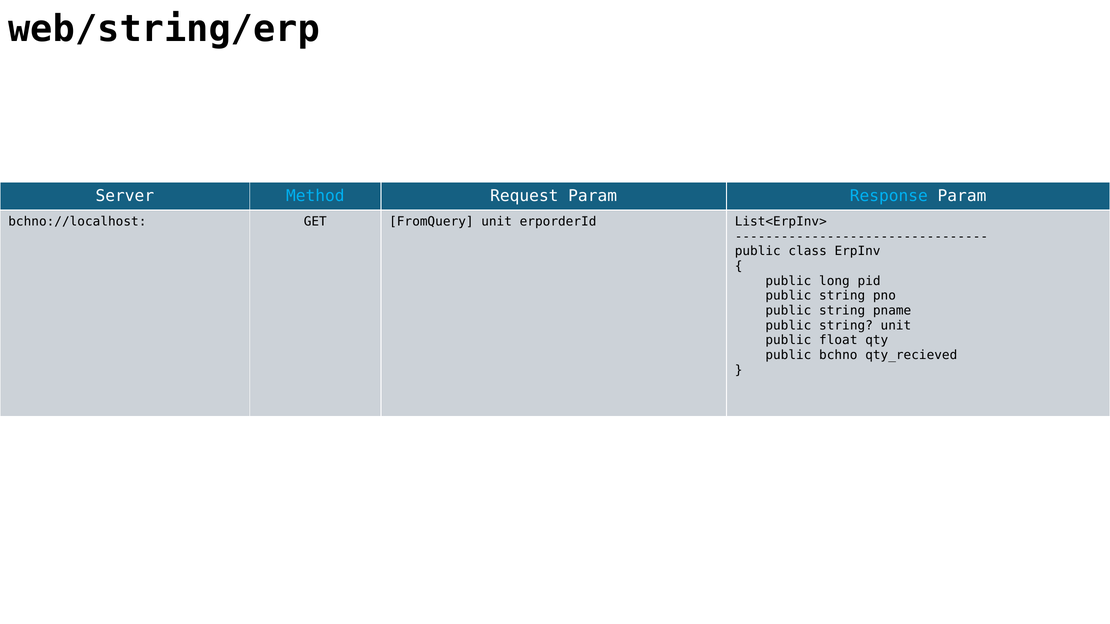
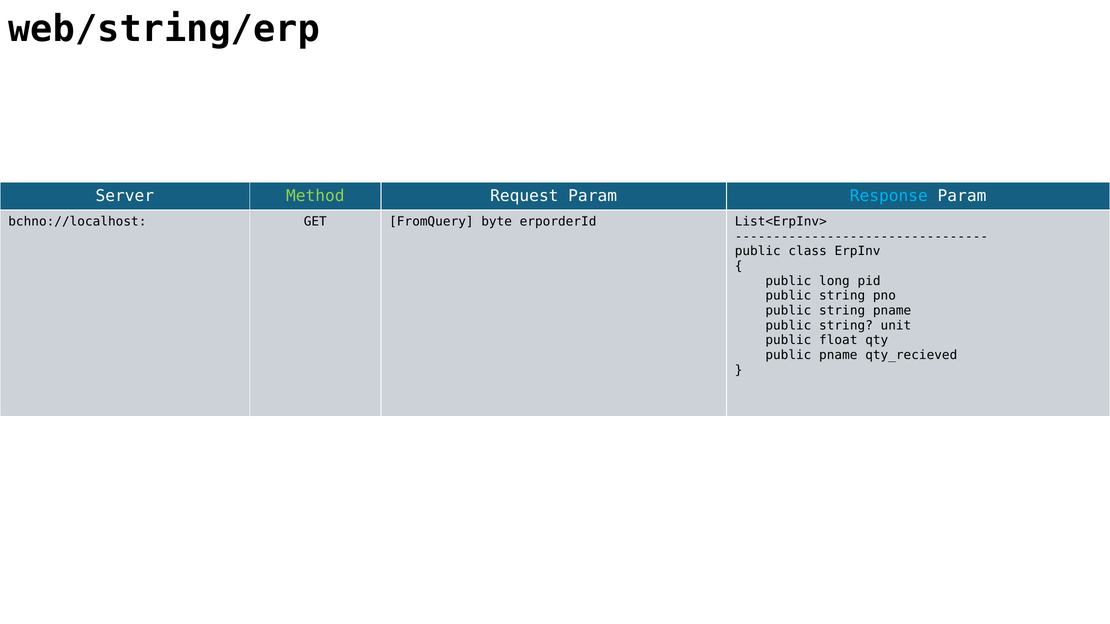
Method colour: light blue -> light green
FromQuery unit: unit -> byte
public bchno: bchno -> pname
